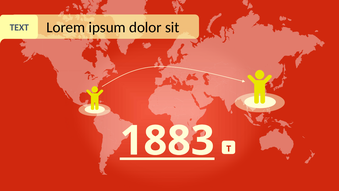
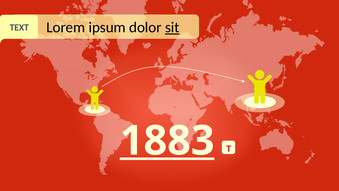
sit underline: none -> present
